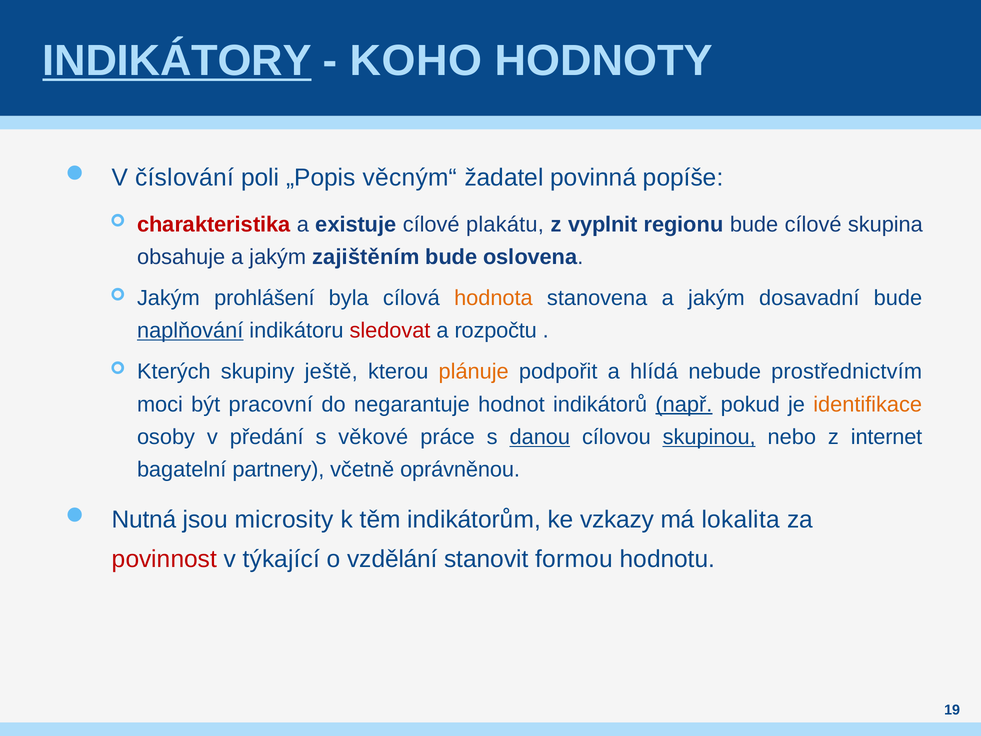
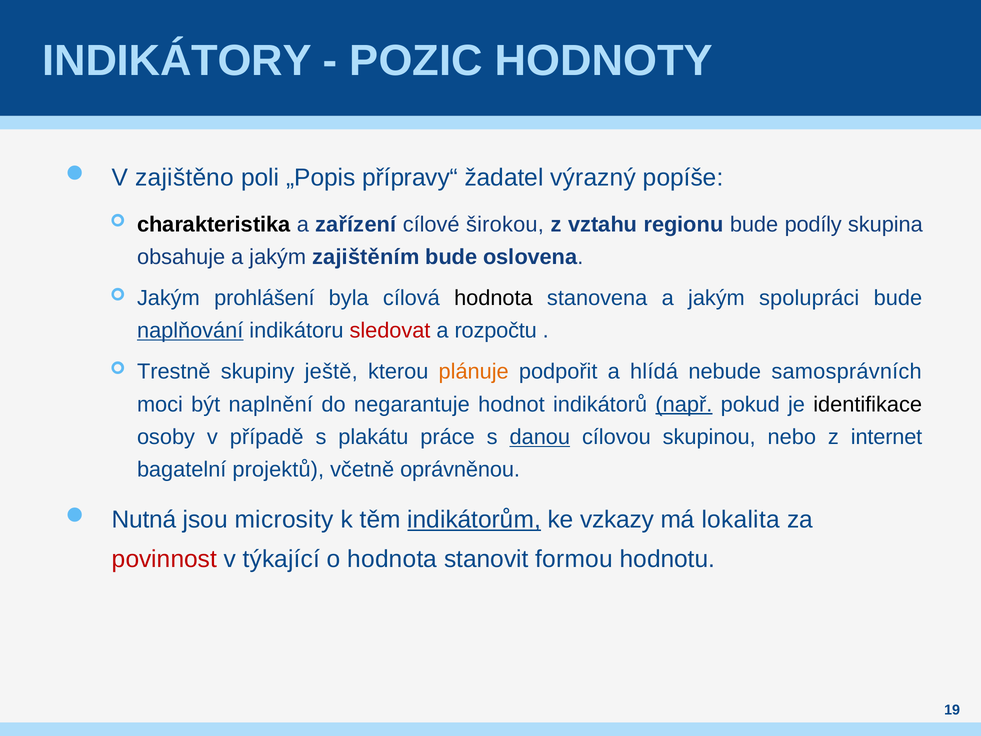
INDIKÁTORY underline: present -> none
KOHO: KOHO -> POZIC
číslování: číslování -> zajištěno
věcným“: věcným“ -> přípravy“
povinná: povinná -> výrazný
charakteristika colour: red -> black
existuje: existuje -> zařízení
plakátu: plakátu -> širokou
vyplnit: vyplnit -> vztahu
bude cílové: cílové -> podíly
hodnota at (493, 298) colour: orange -> black
dosavadní: dosavadní -> spolupráci
Kterých: Kterých -> Trestně
prostřednictvím: prostřednictvím -> samosprávních
pracovní: pracovní -> naplnění
identifikace colour: orange -> black
předání: předání -> případě
věkové: věkové -> plakátu
skupinou underline: present -> none
partnery: partnery -> projektů
indikátorům underline: none -> present
o vzdělání: vzdělání -> hodnota
